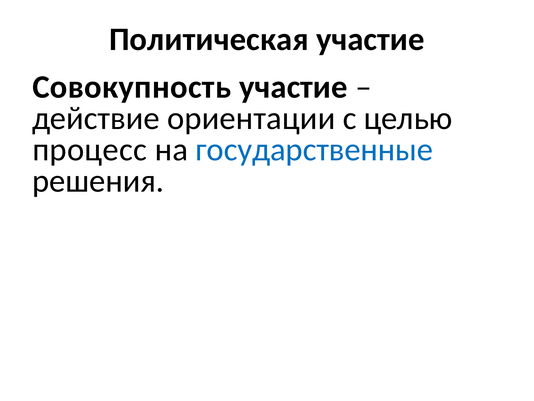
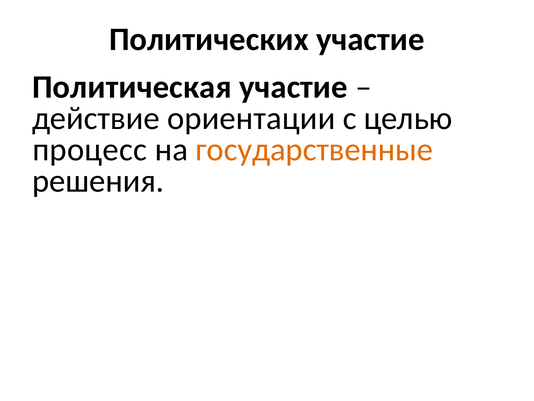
Политическая: Политическая -> Политических
Совокупность: Совокупность -> Политическая
государственные colour: blue -> orange
